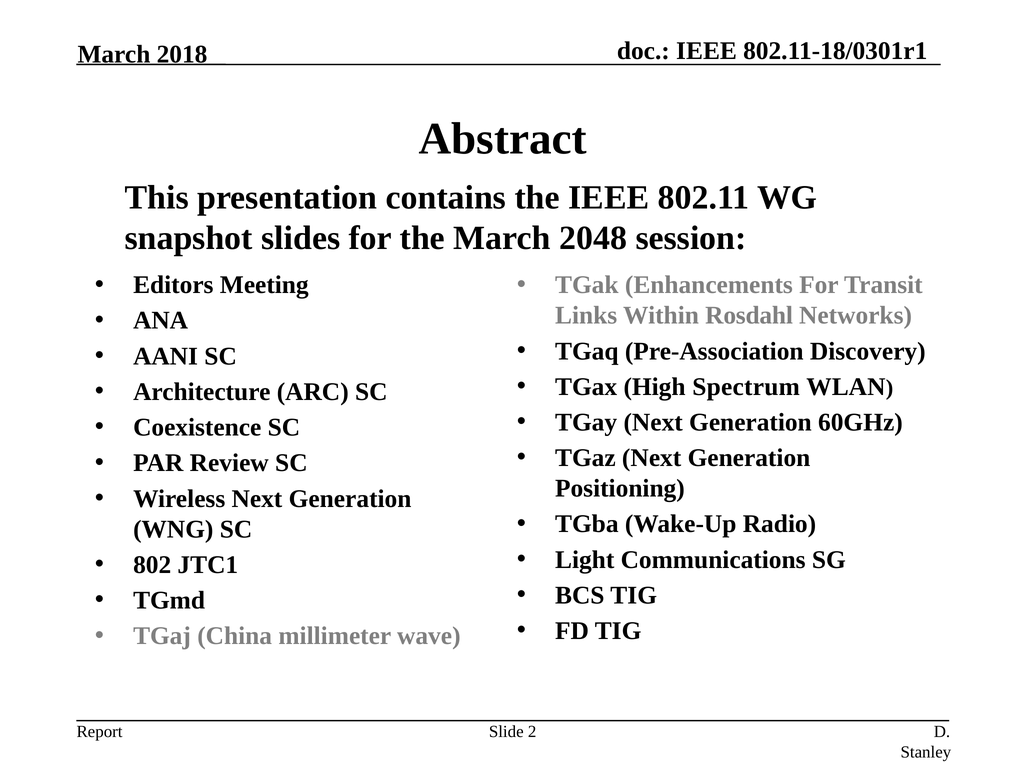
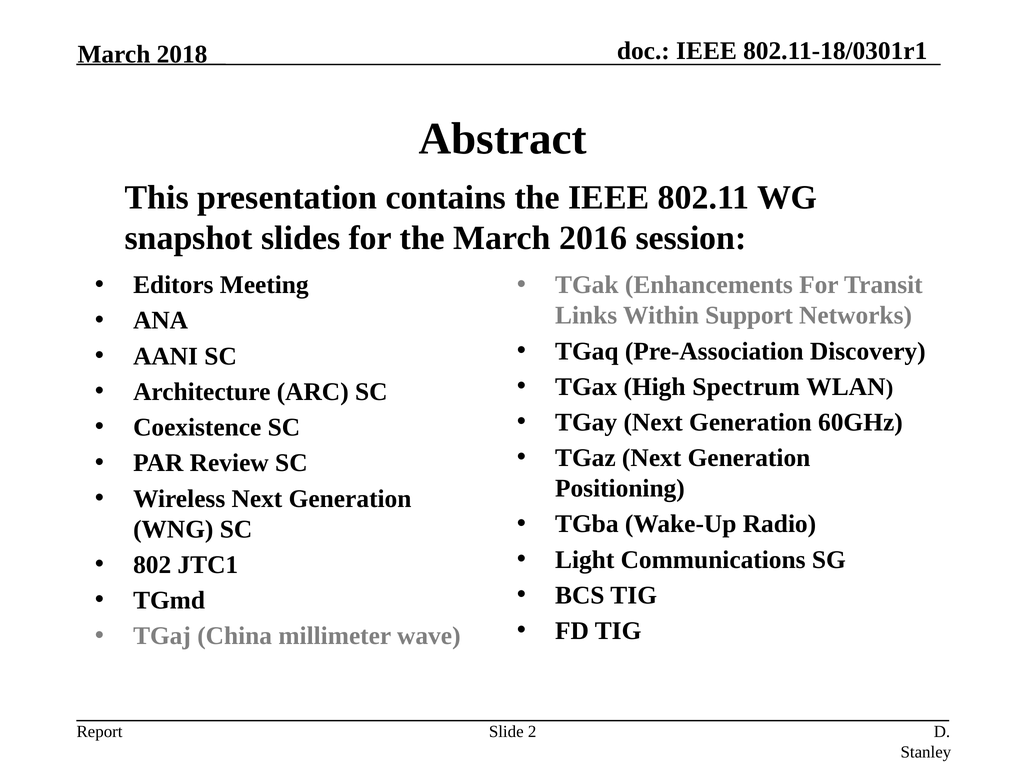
2048: 2048 -> 2016
Rosdahl: Rosdahl -> Support
